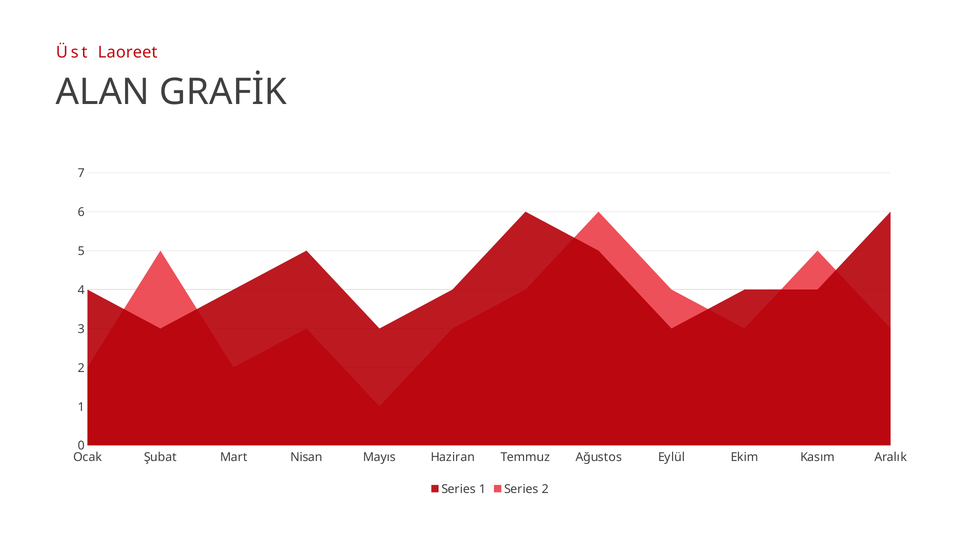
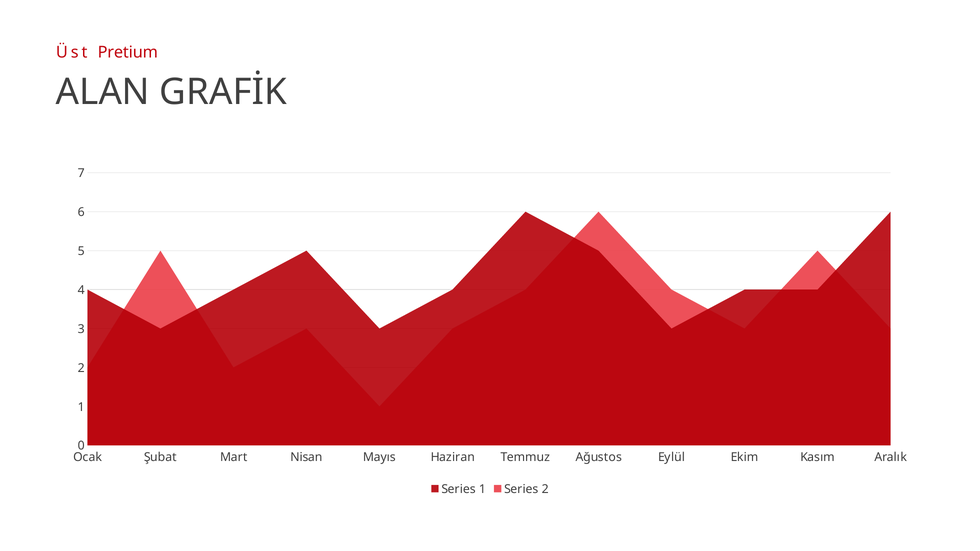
Laoreet: Laoreet -> Pretium
